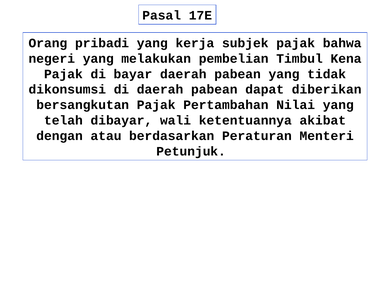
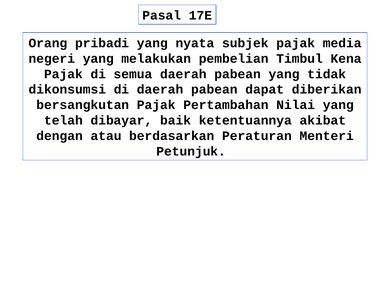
kerja: kerja -> nyata
bahwa: bahwa -> media
bayar: bayar -> semua
wali: wali -> baik
